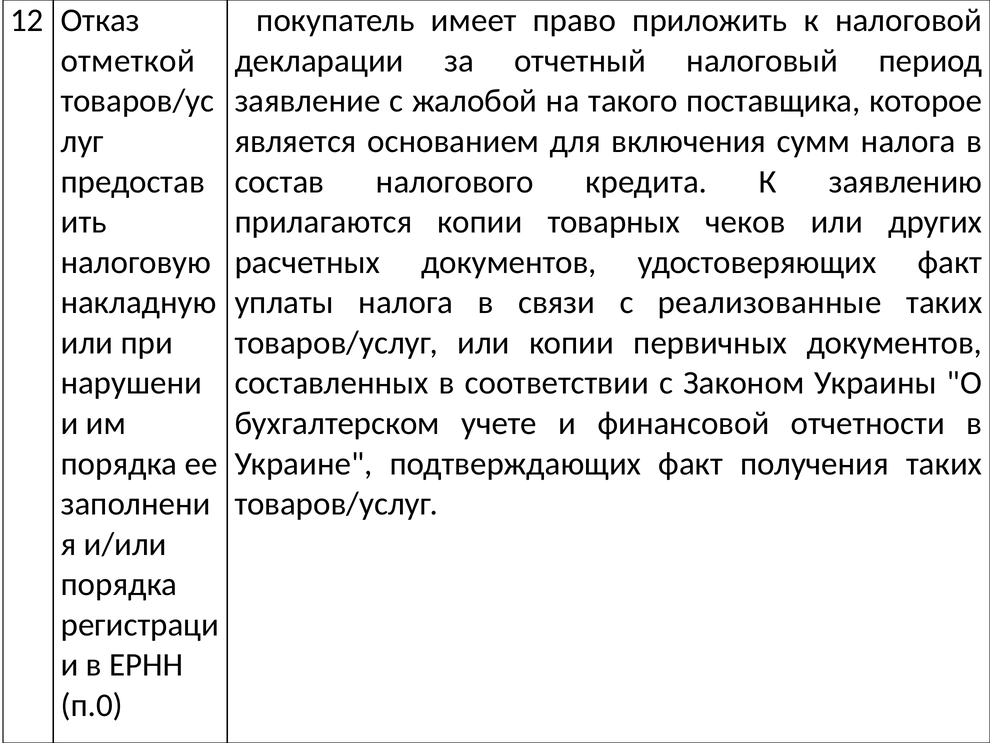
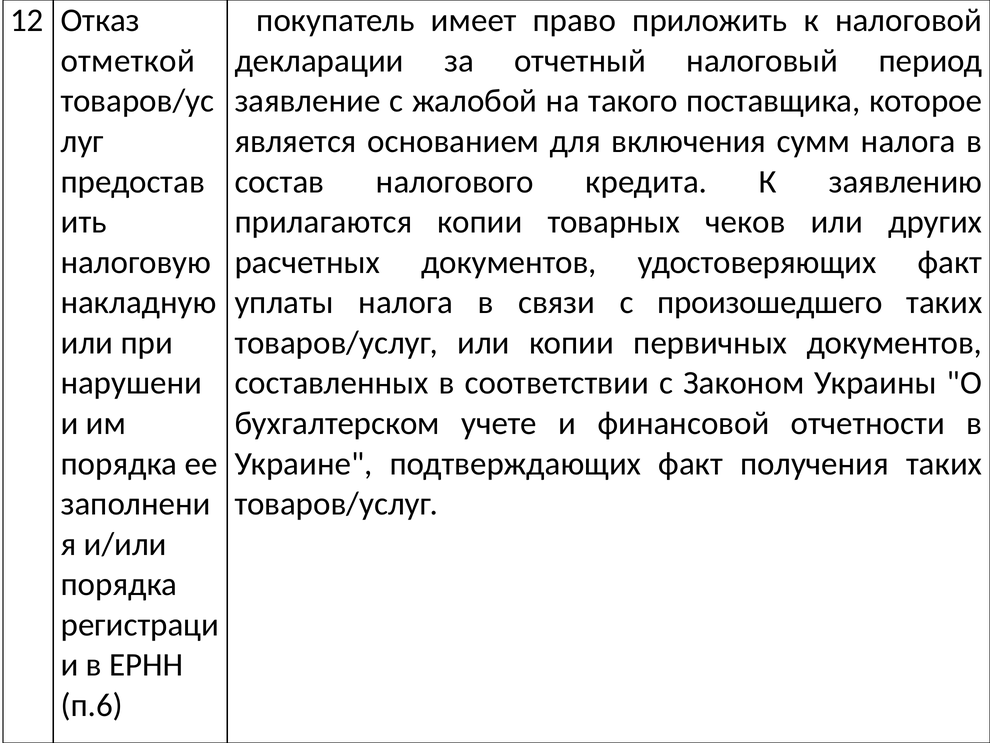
реализованные: реализованные -> произошедшего
п.0: п.0 -> п.6
